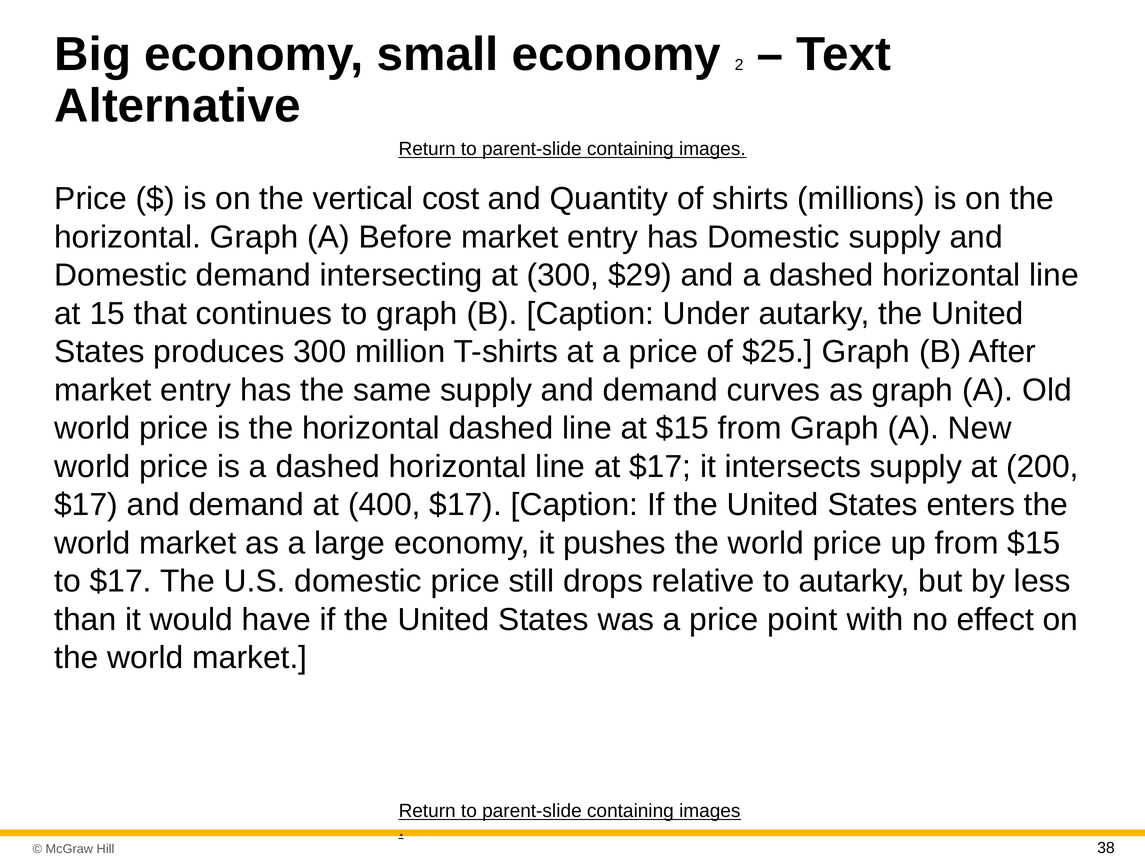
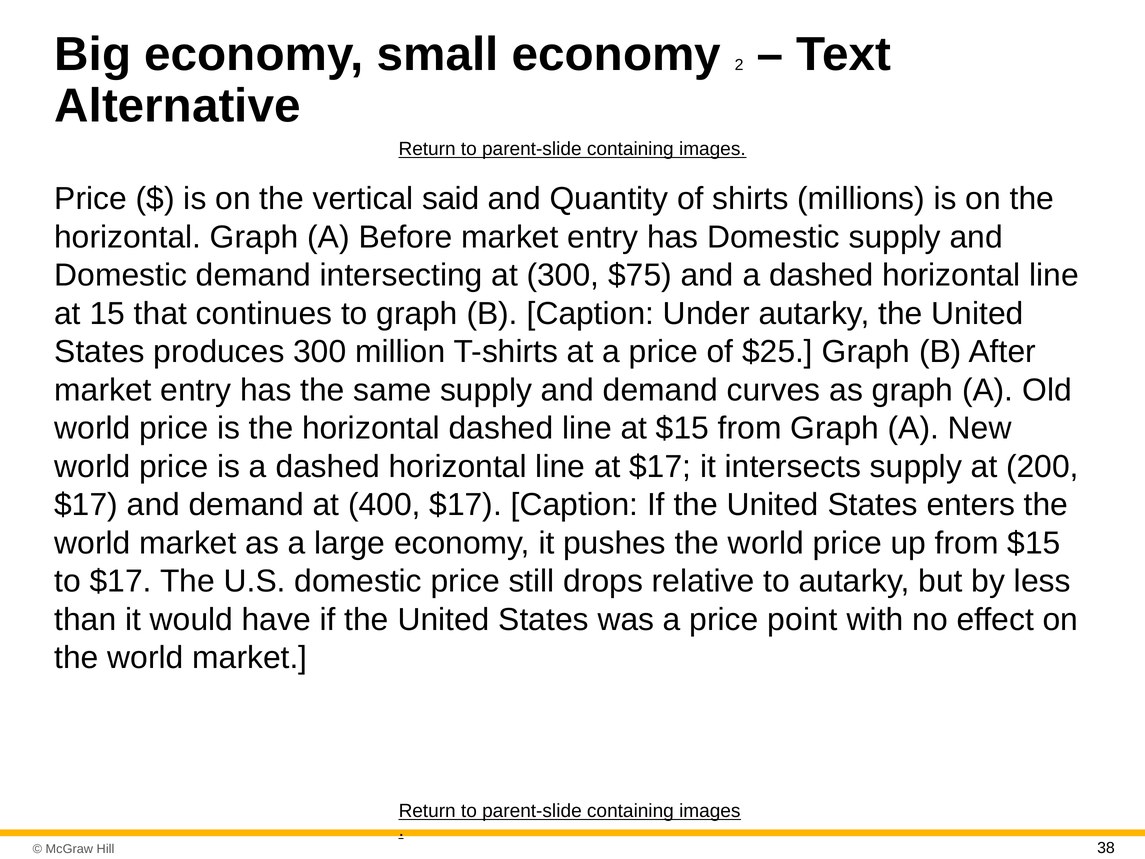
cost: cost -> said
$29: $29 -> $75
